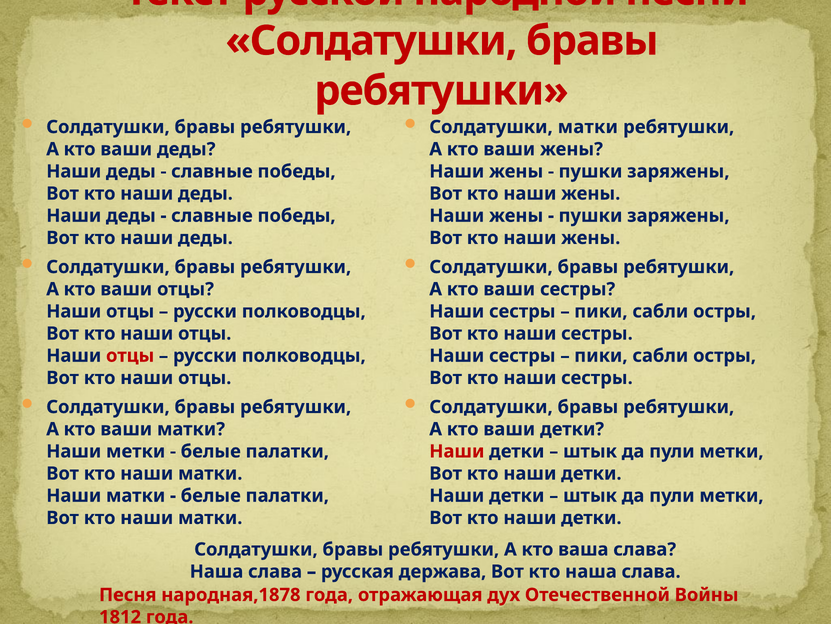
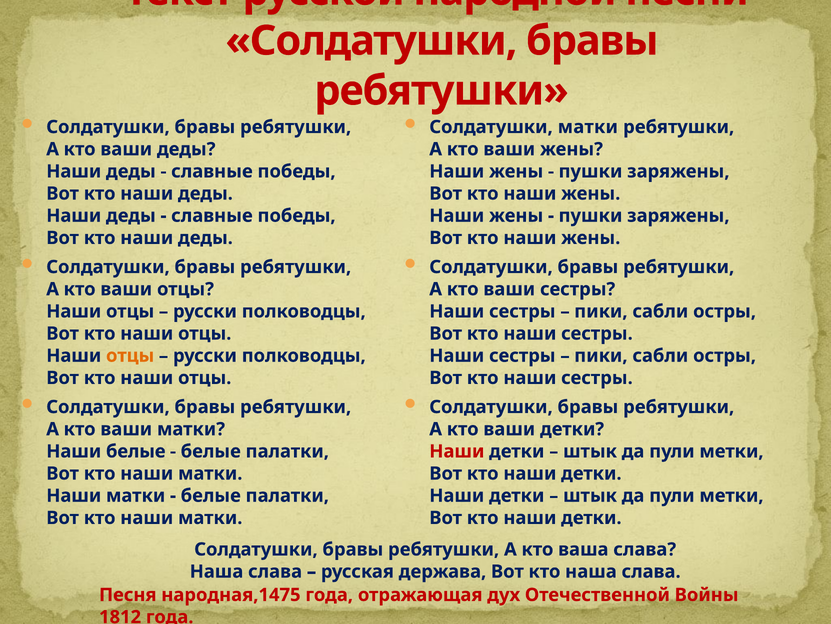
отцы at (130, 355) colour: red -> orange
Наши метки: метки -> белые
народная,1878: народная,1878 -> народная,1475
